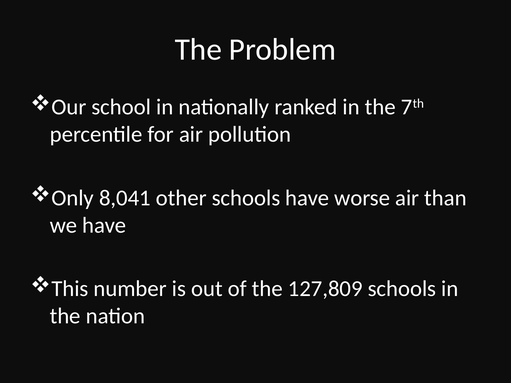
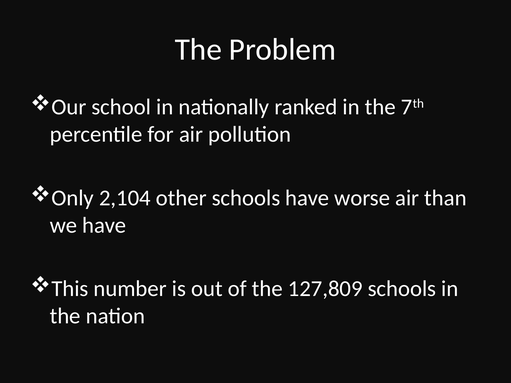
8,041: 8,041 -> 2,104
